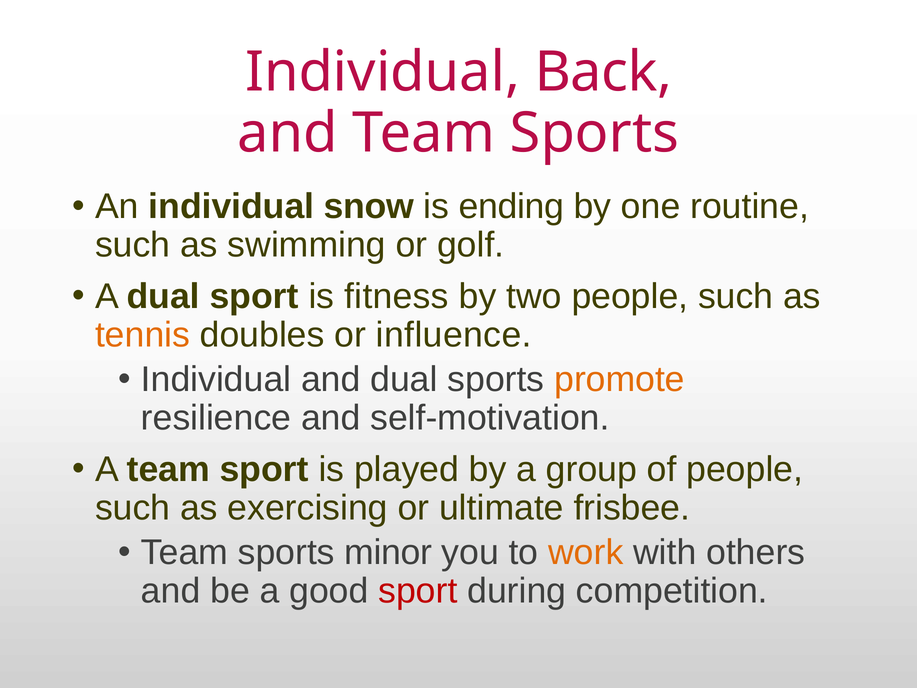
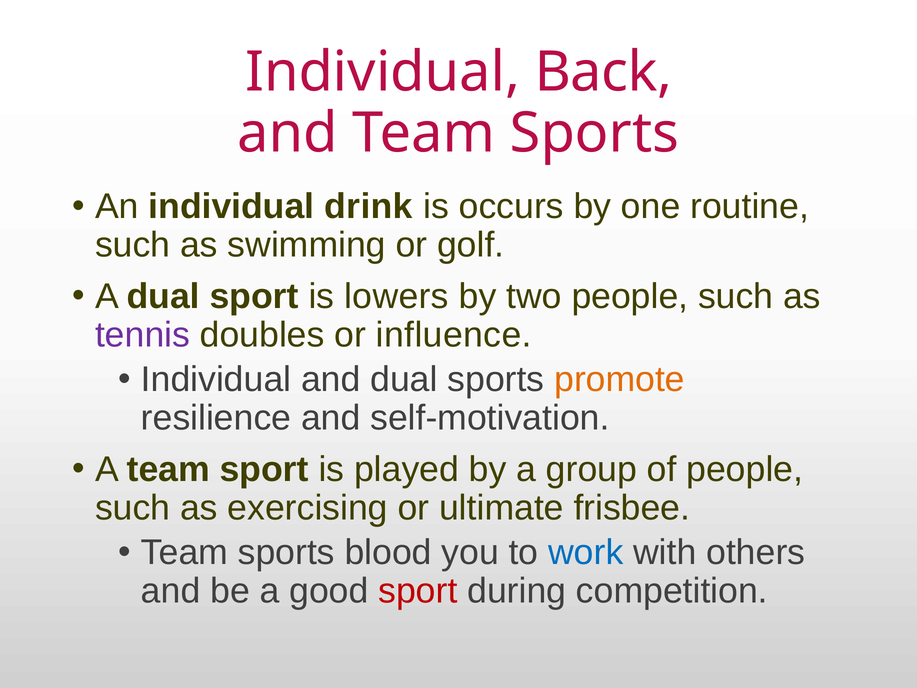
snow: snow -> drink
ending: ending -> occurs
fitness: fitness -> lowers
tennis colour: orange -> purple
minor: minor -> blood
work colour: orange -> blue
